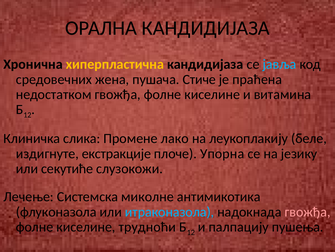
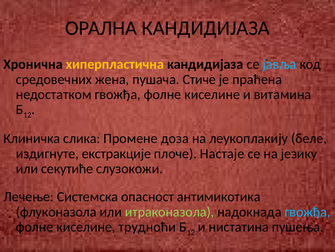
лако: лако -> доза
Упорна: Упорна -> Настаје
миколне: миколне -> опасност
итраконазола colour: light blue -> light green
гвожђа at (308, 211) colour: pink -> light blue
палпацију: палпацију -> нистатина
